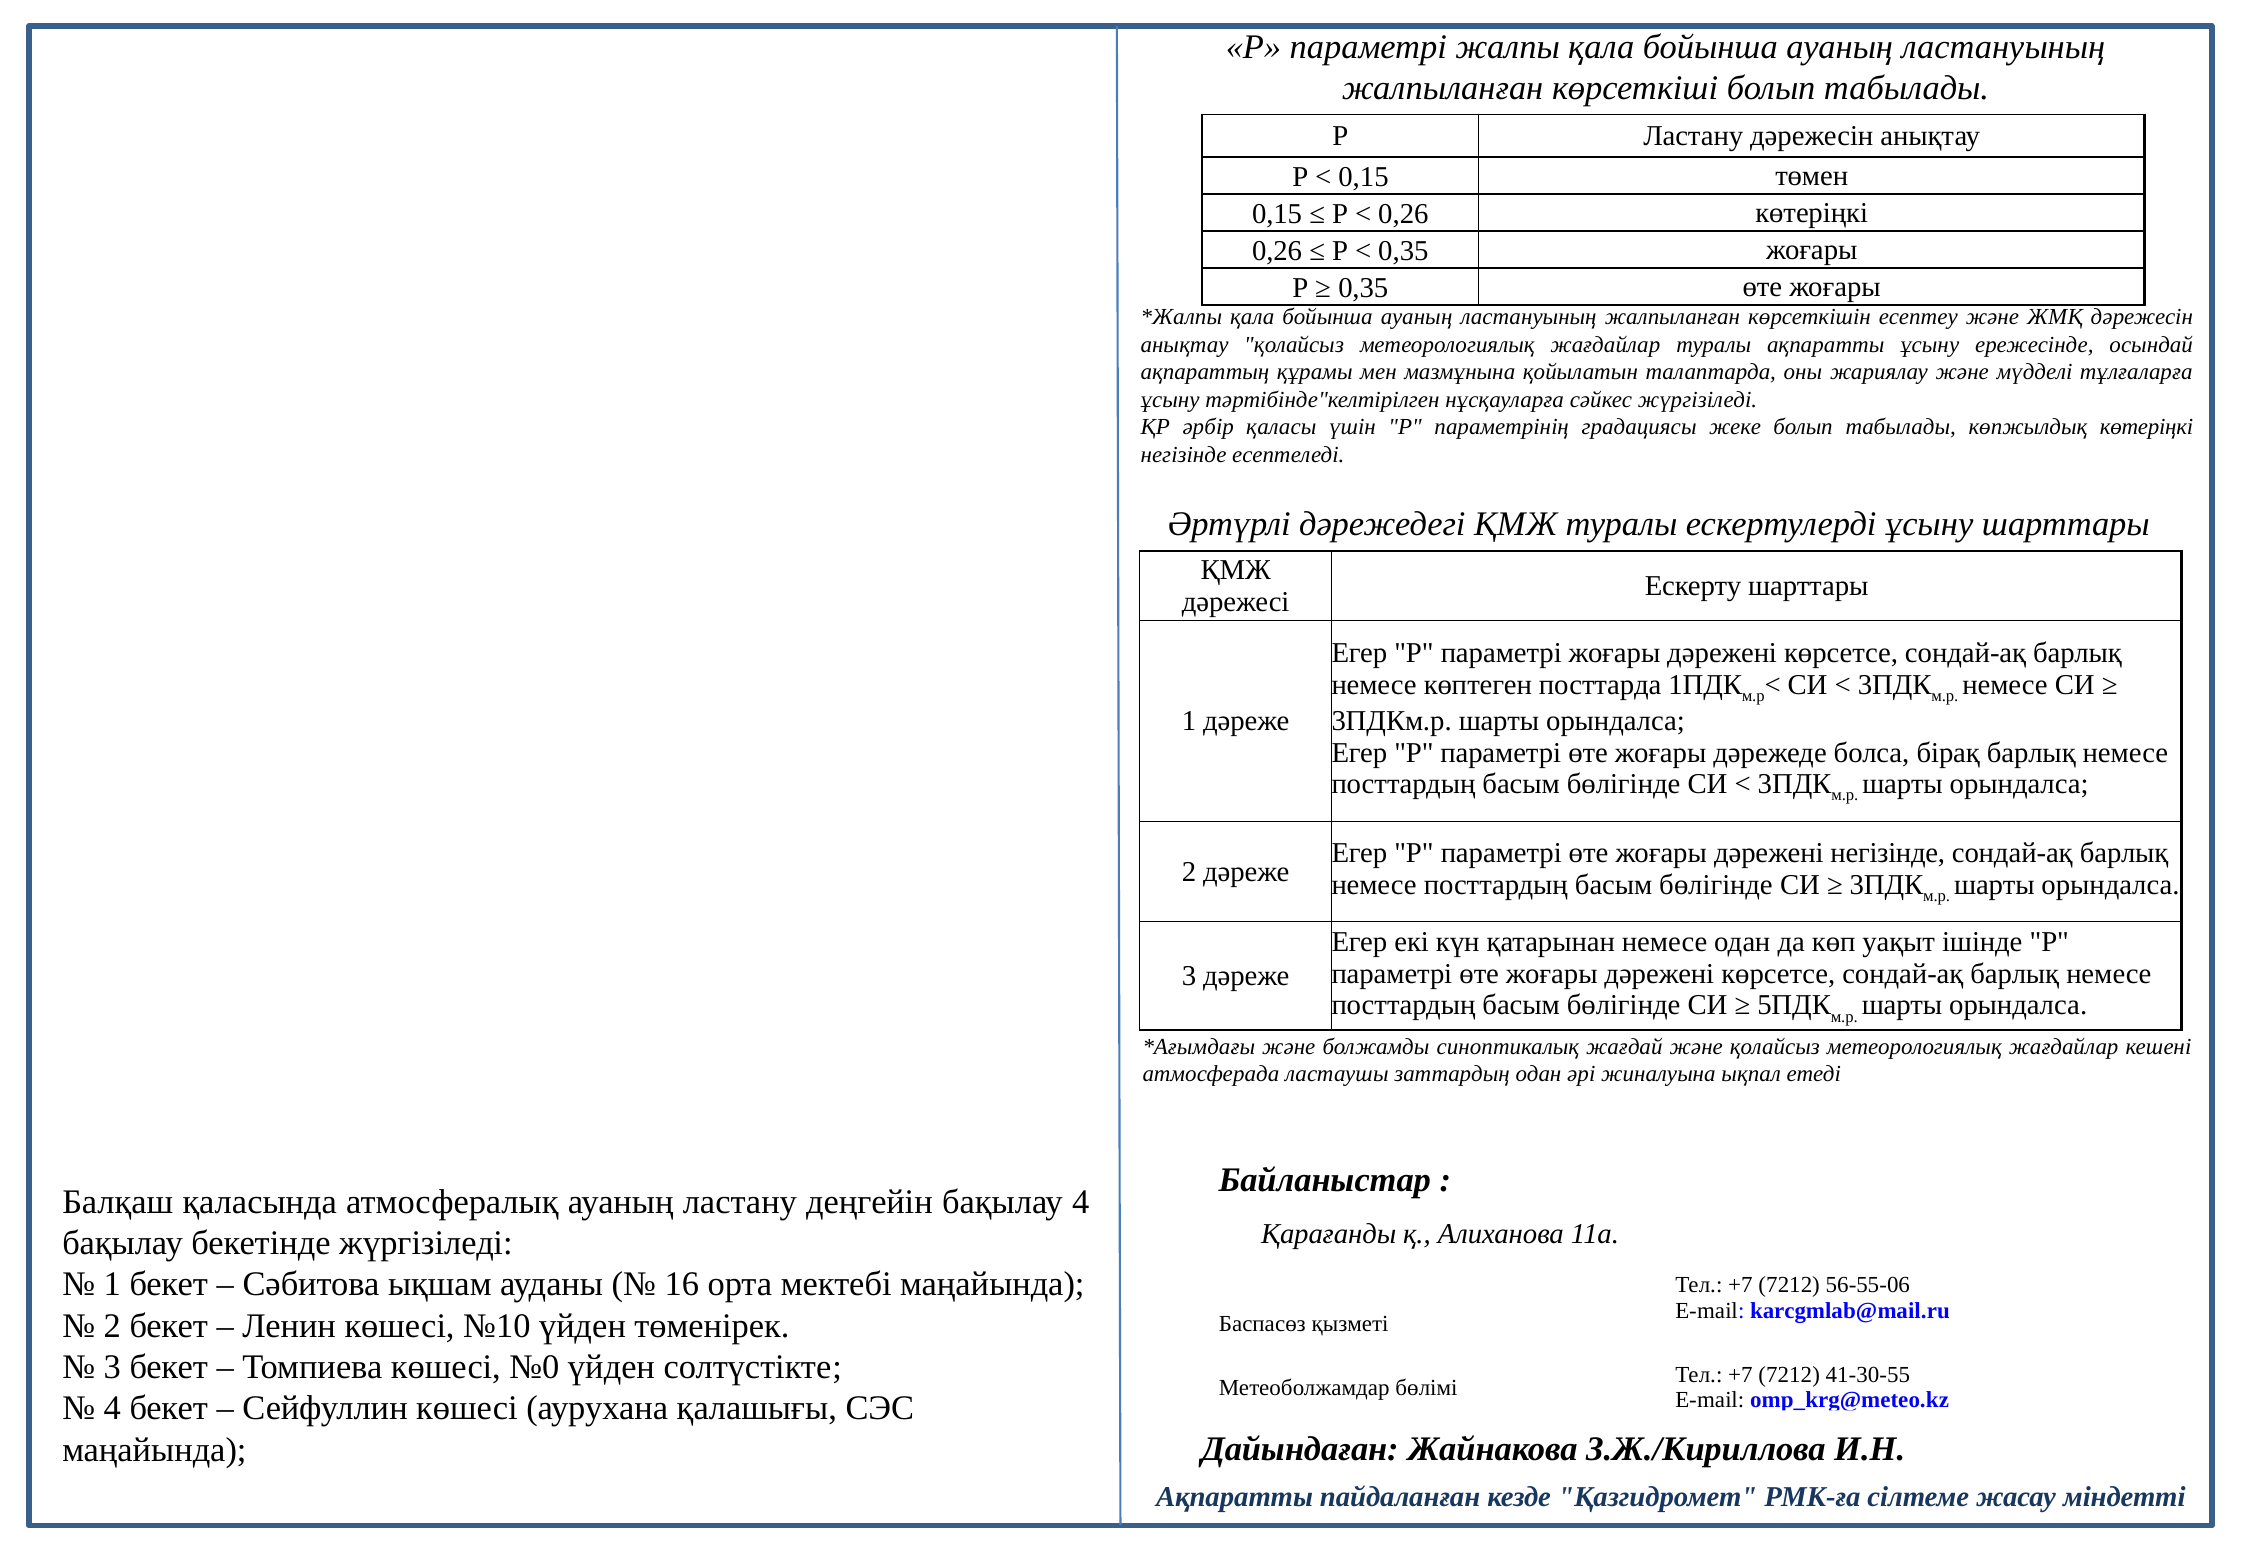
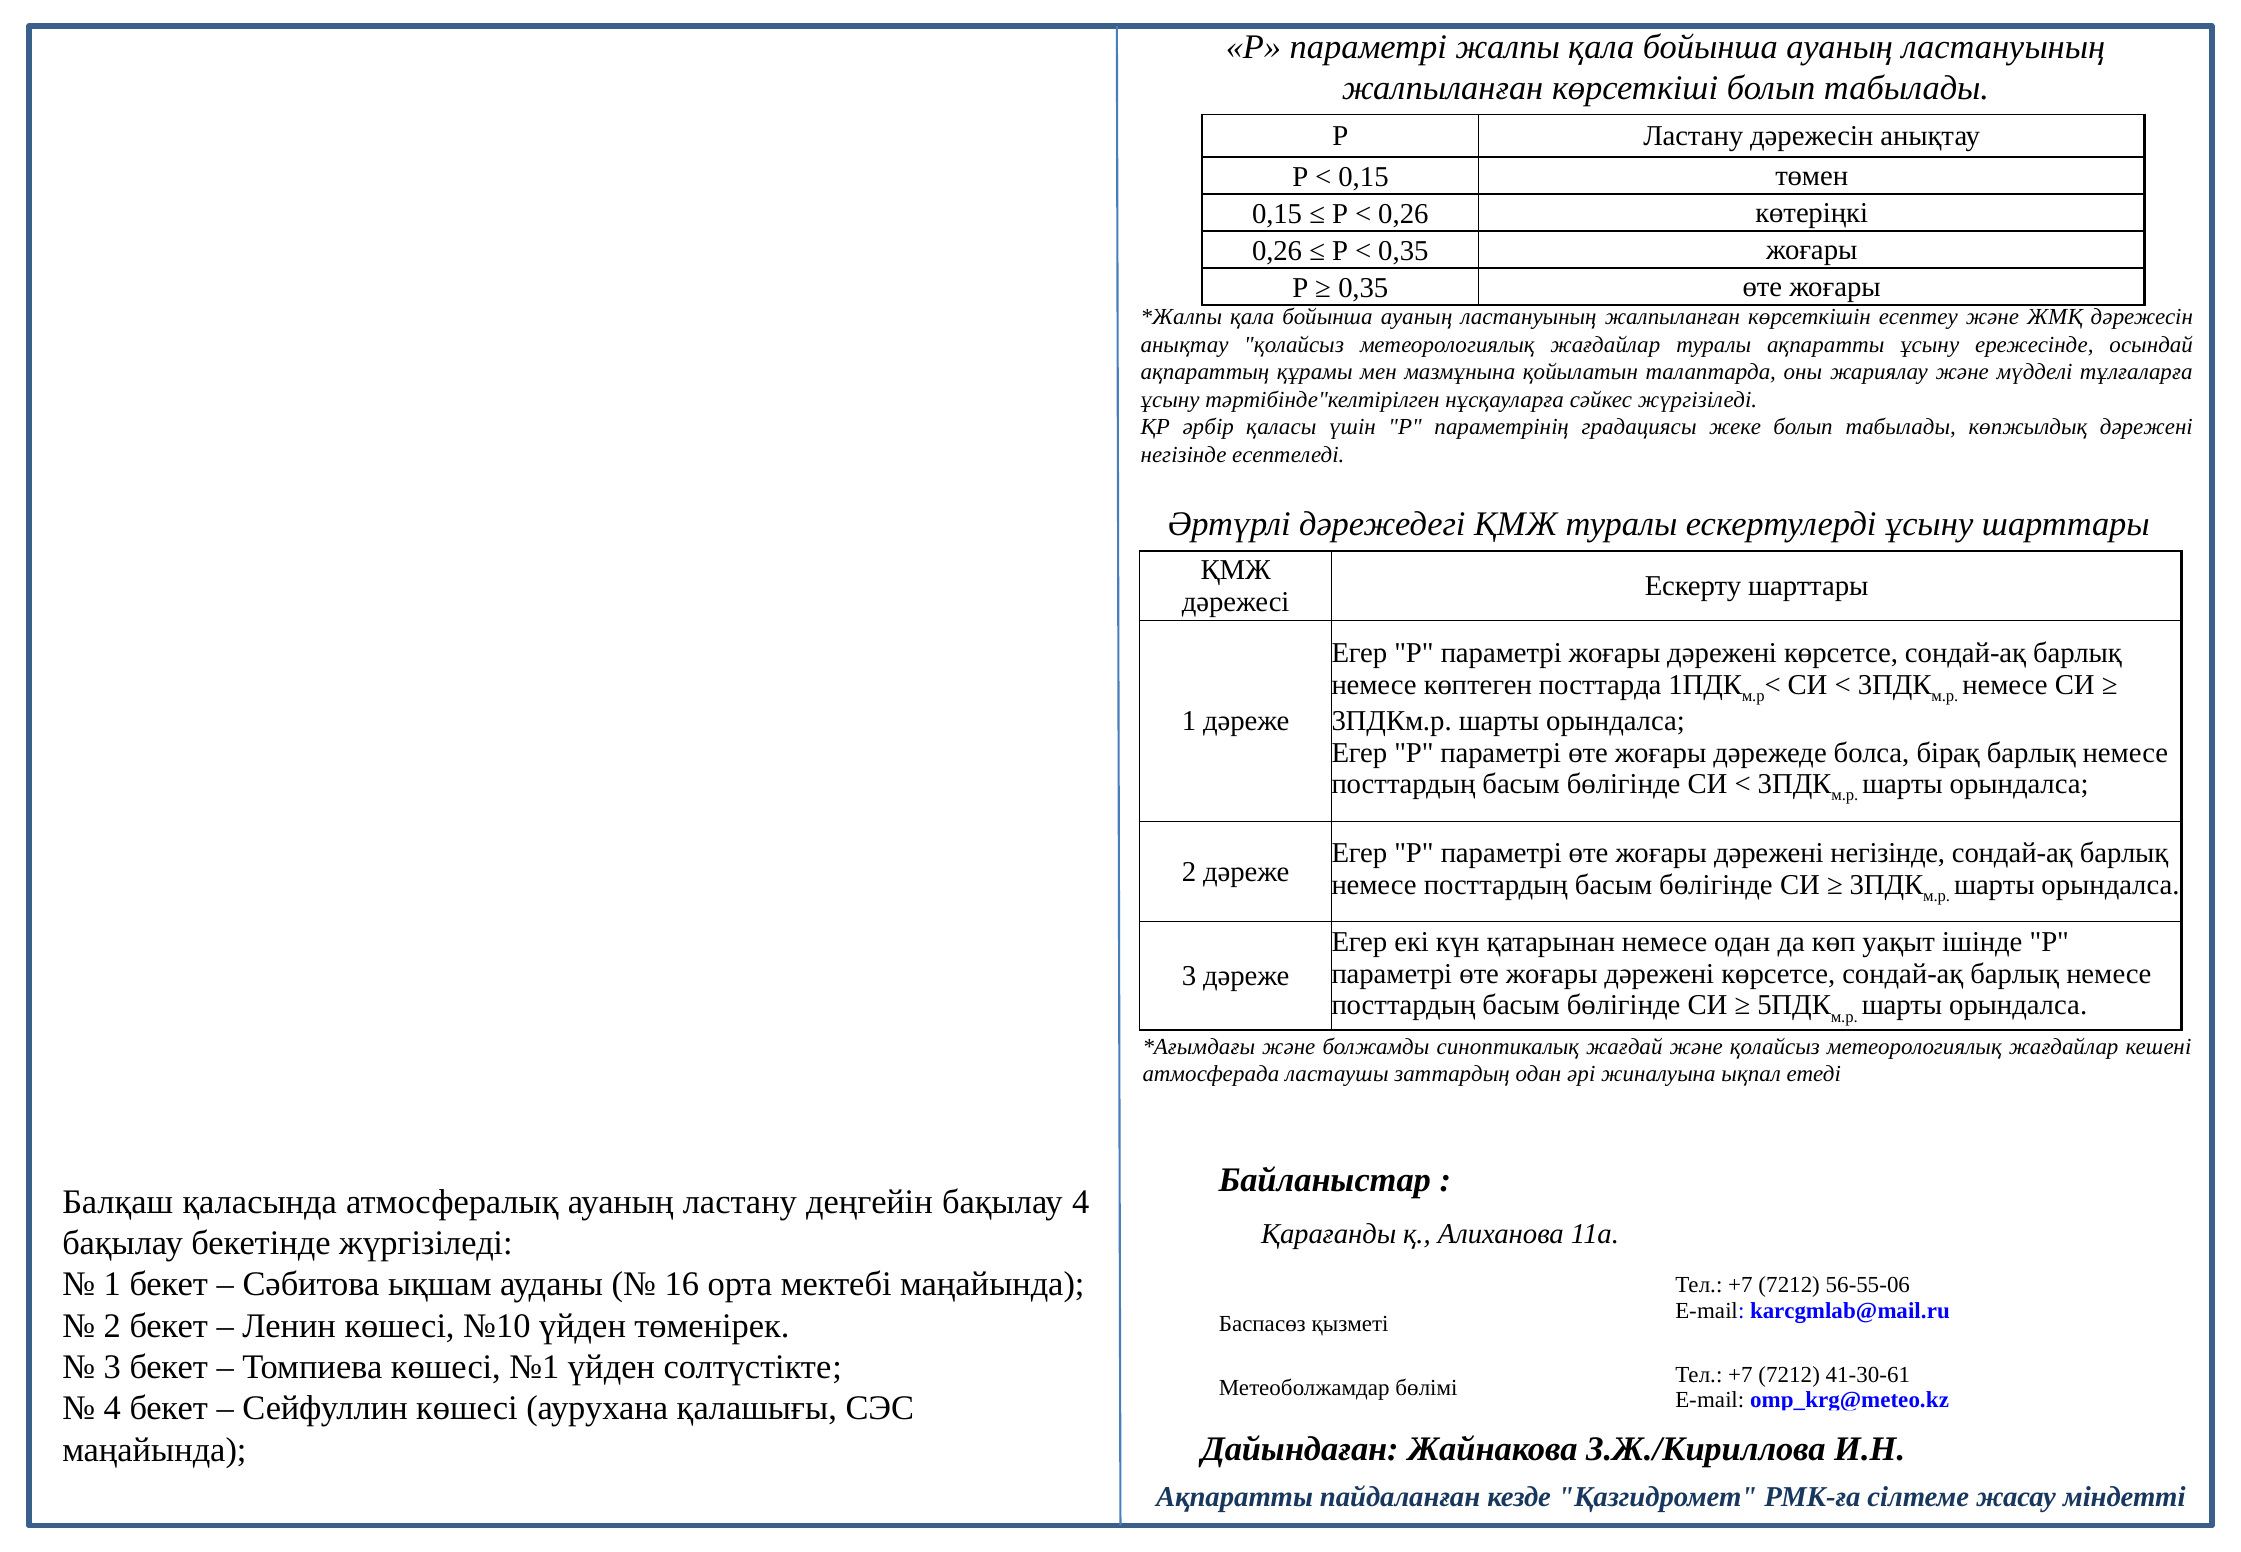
көпжылдық көтеріңкі: көтеріңкі -> дәрежені
№0: №0 -> №1
41-30-55: 41-30-55 -> 41-30-61
